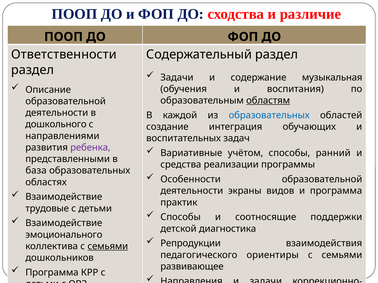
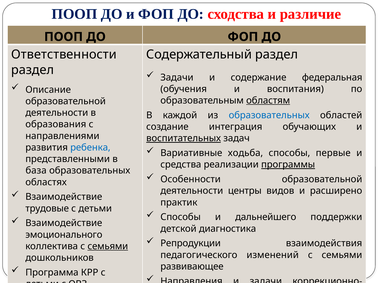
содержание музыкальная: музыкальная -> федеральная
дошкольного: дошкольного -> образования
воспитательных underline: none -> present
ребенка colour: purple -> blue
учётом: учётом -> ходьба
ранний: ранний -> первые
программы underline: none -> present
экраны: экраны -> центры
и программа: программа -> расширено
соотносящие: соотносящие -> дальнейшего
ориентиры: ориентиры -> изменений
